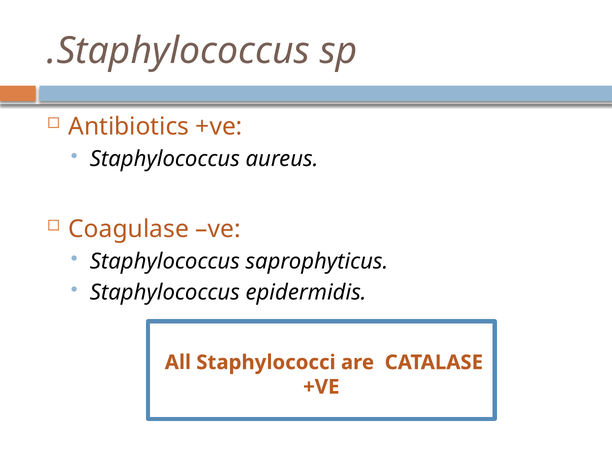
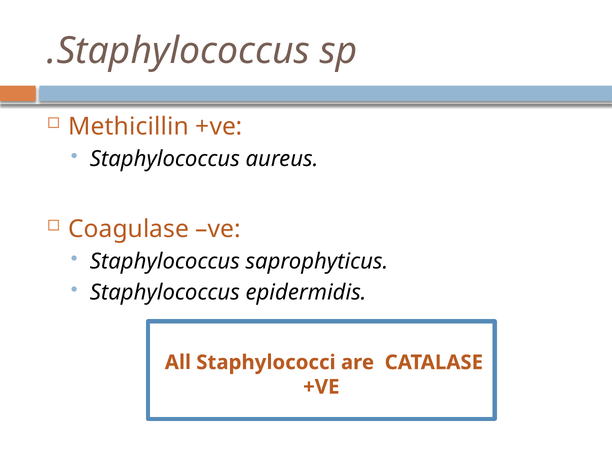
Antibiotics: Antibiotics -> Methicillin
